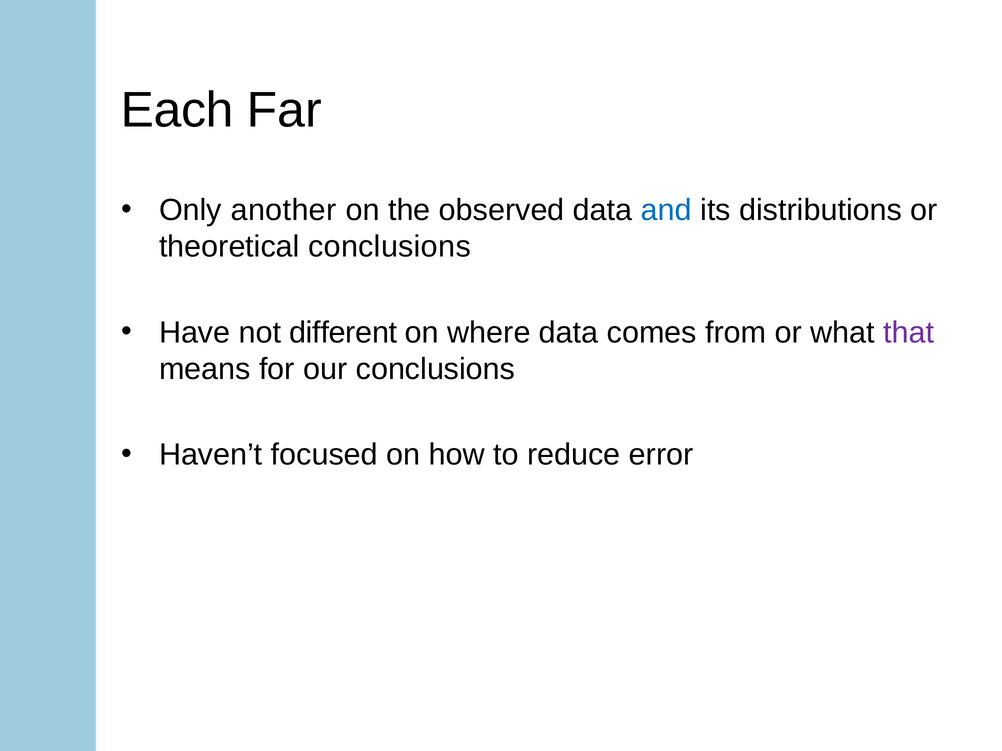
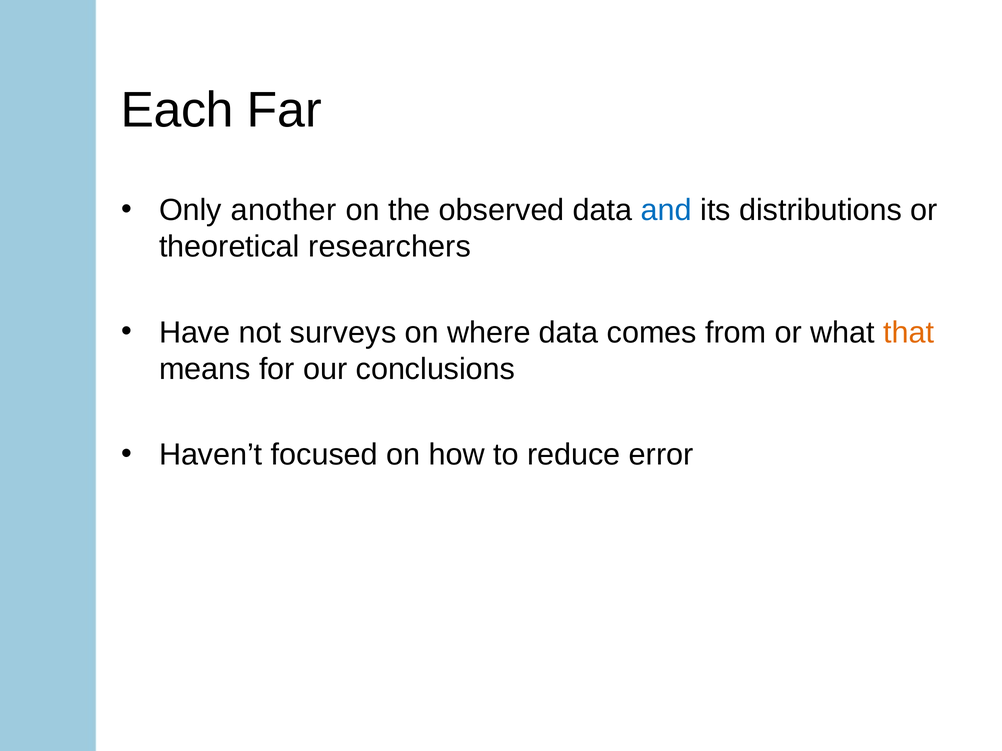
theoretical conclusions: conclusions -> researchers
different: different -> surveys
that colour: purple -> orange
